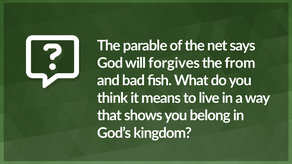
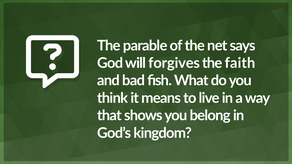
from: from -> faith
